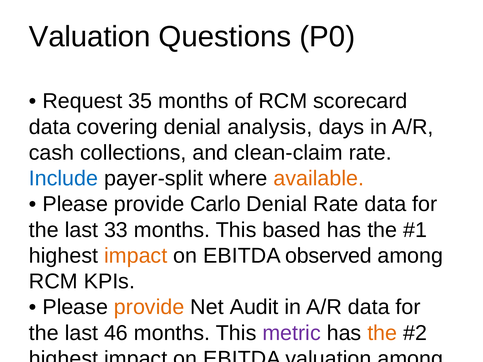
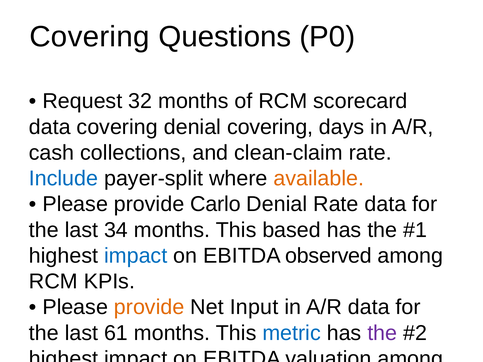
Valuation at (90, 37): Valuation -> Covering
35: 35 -> 32
denial analysis: analysis -> covering
33: 33 -> 34
impact at (136, 256) colour: orange -> blue
Audit: Audit -> Input
46: 46 -> 61
metric at (292, 333) colour: purple -> blue
the at (382, 333) colour: orange -> purple
